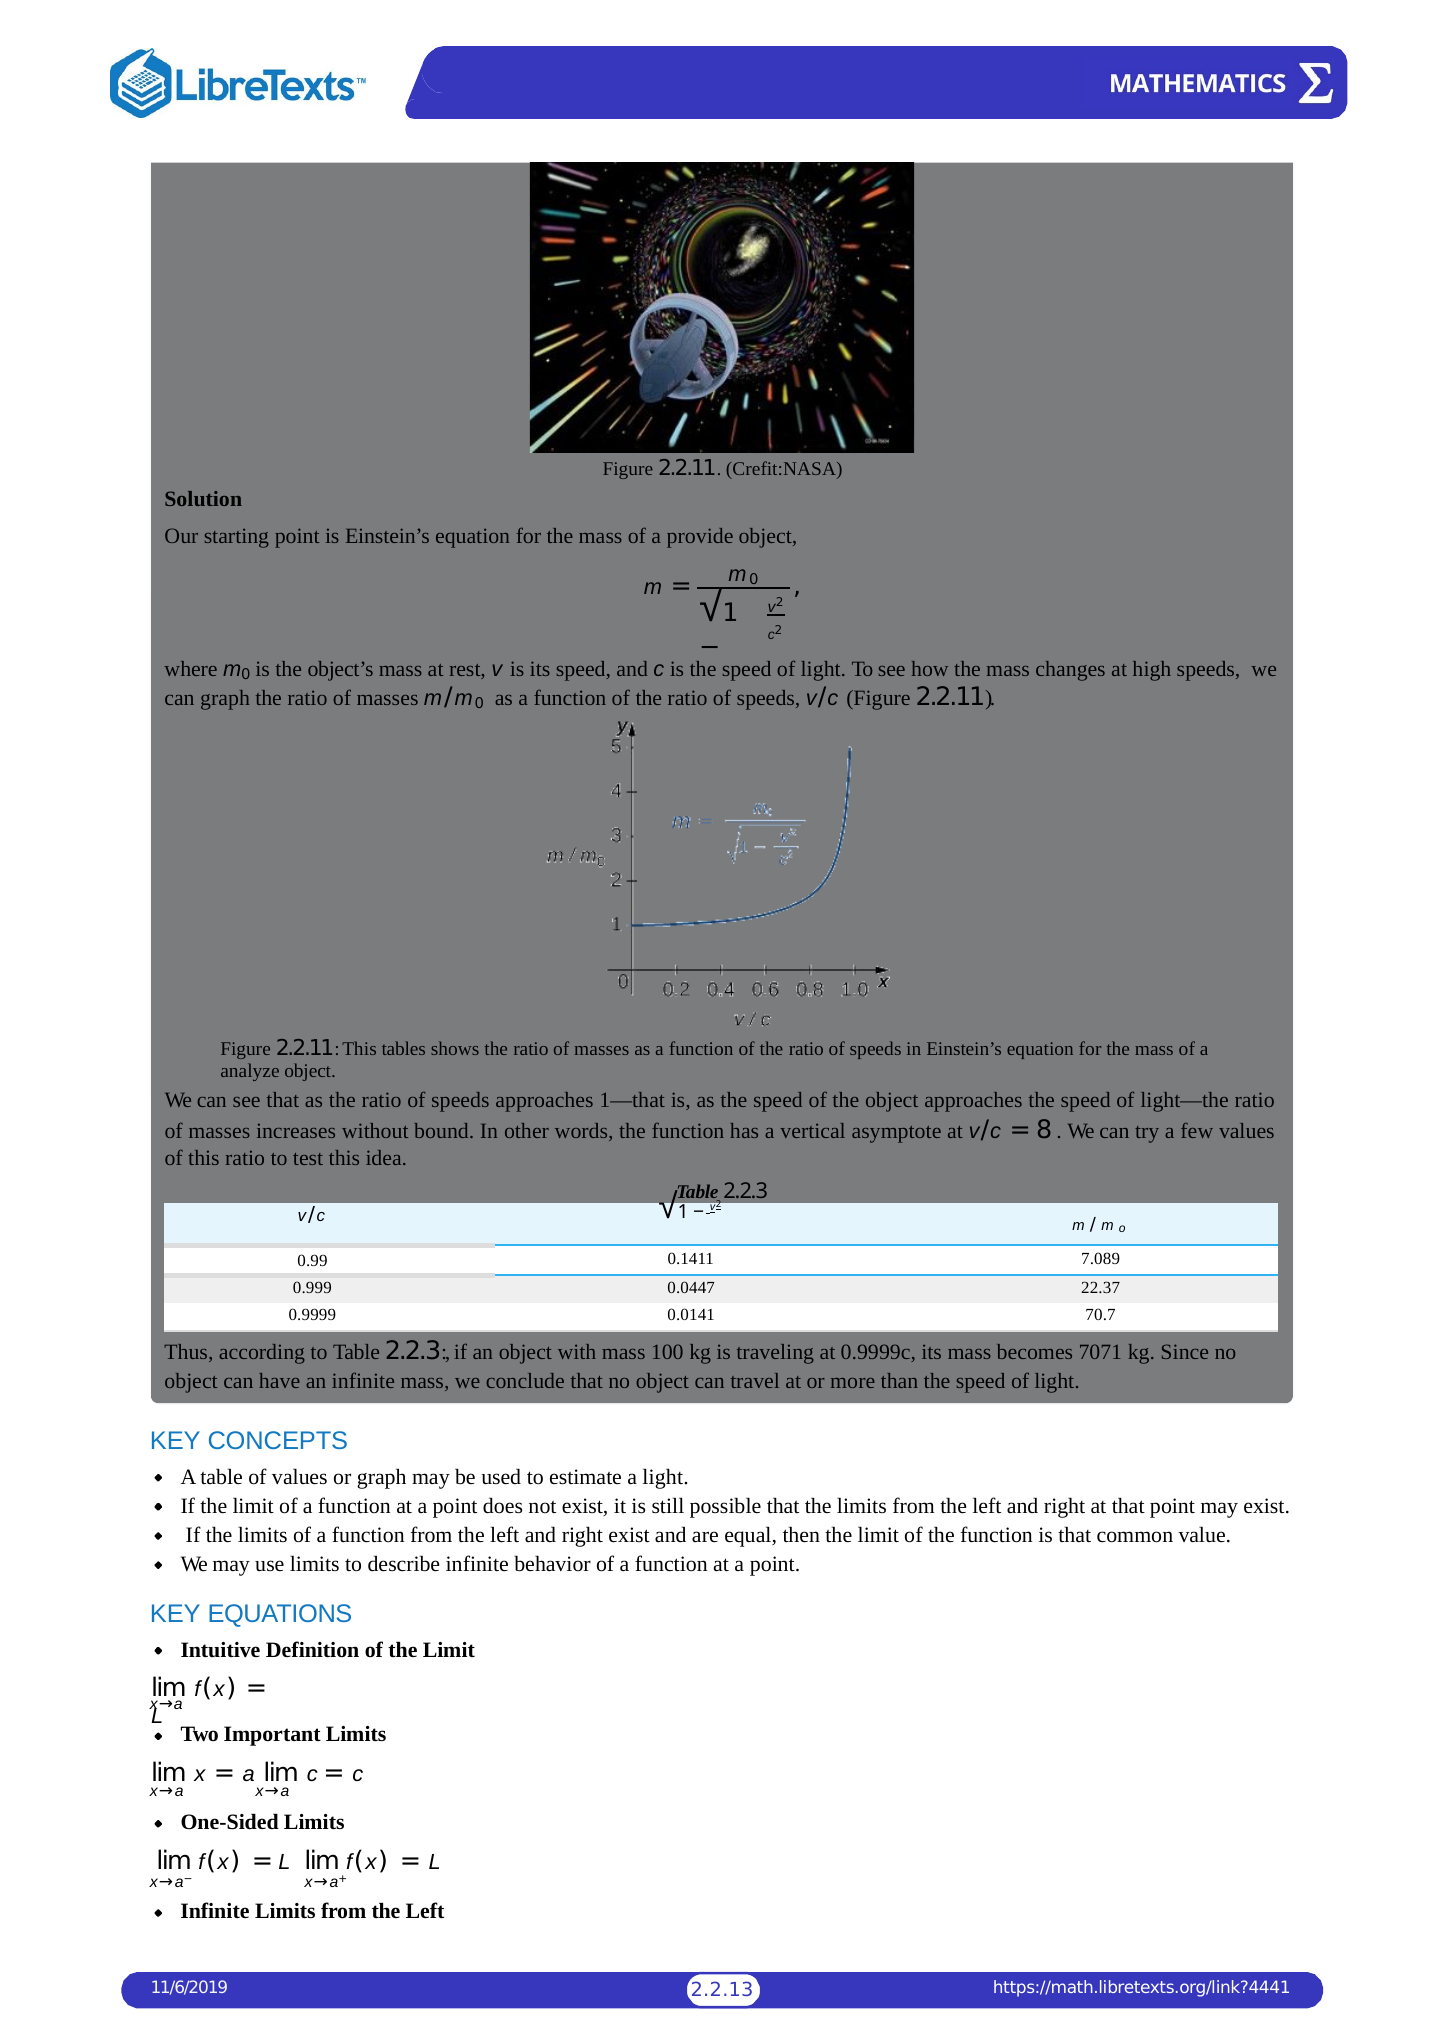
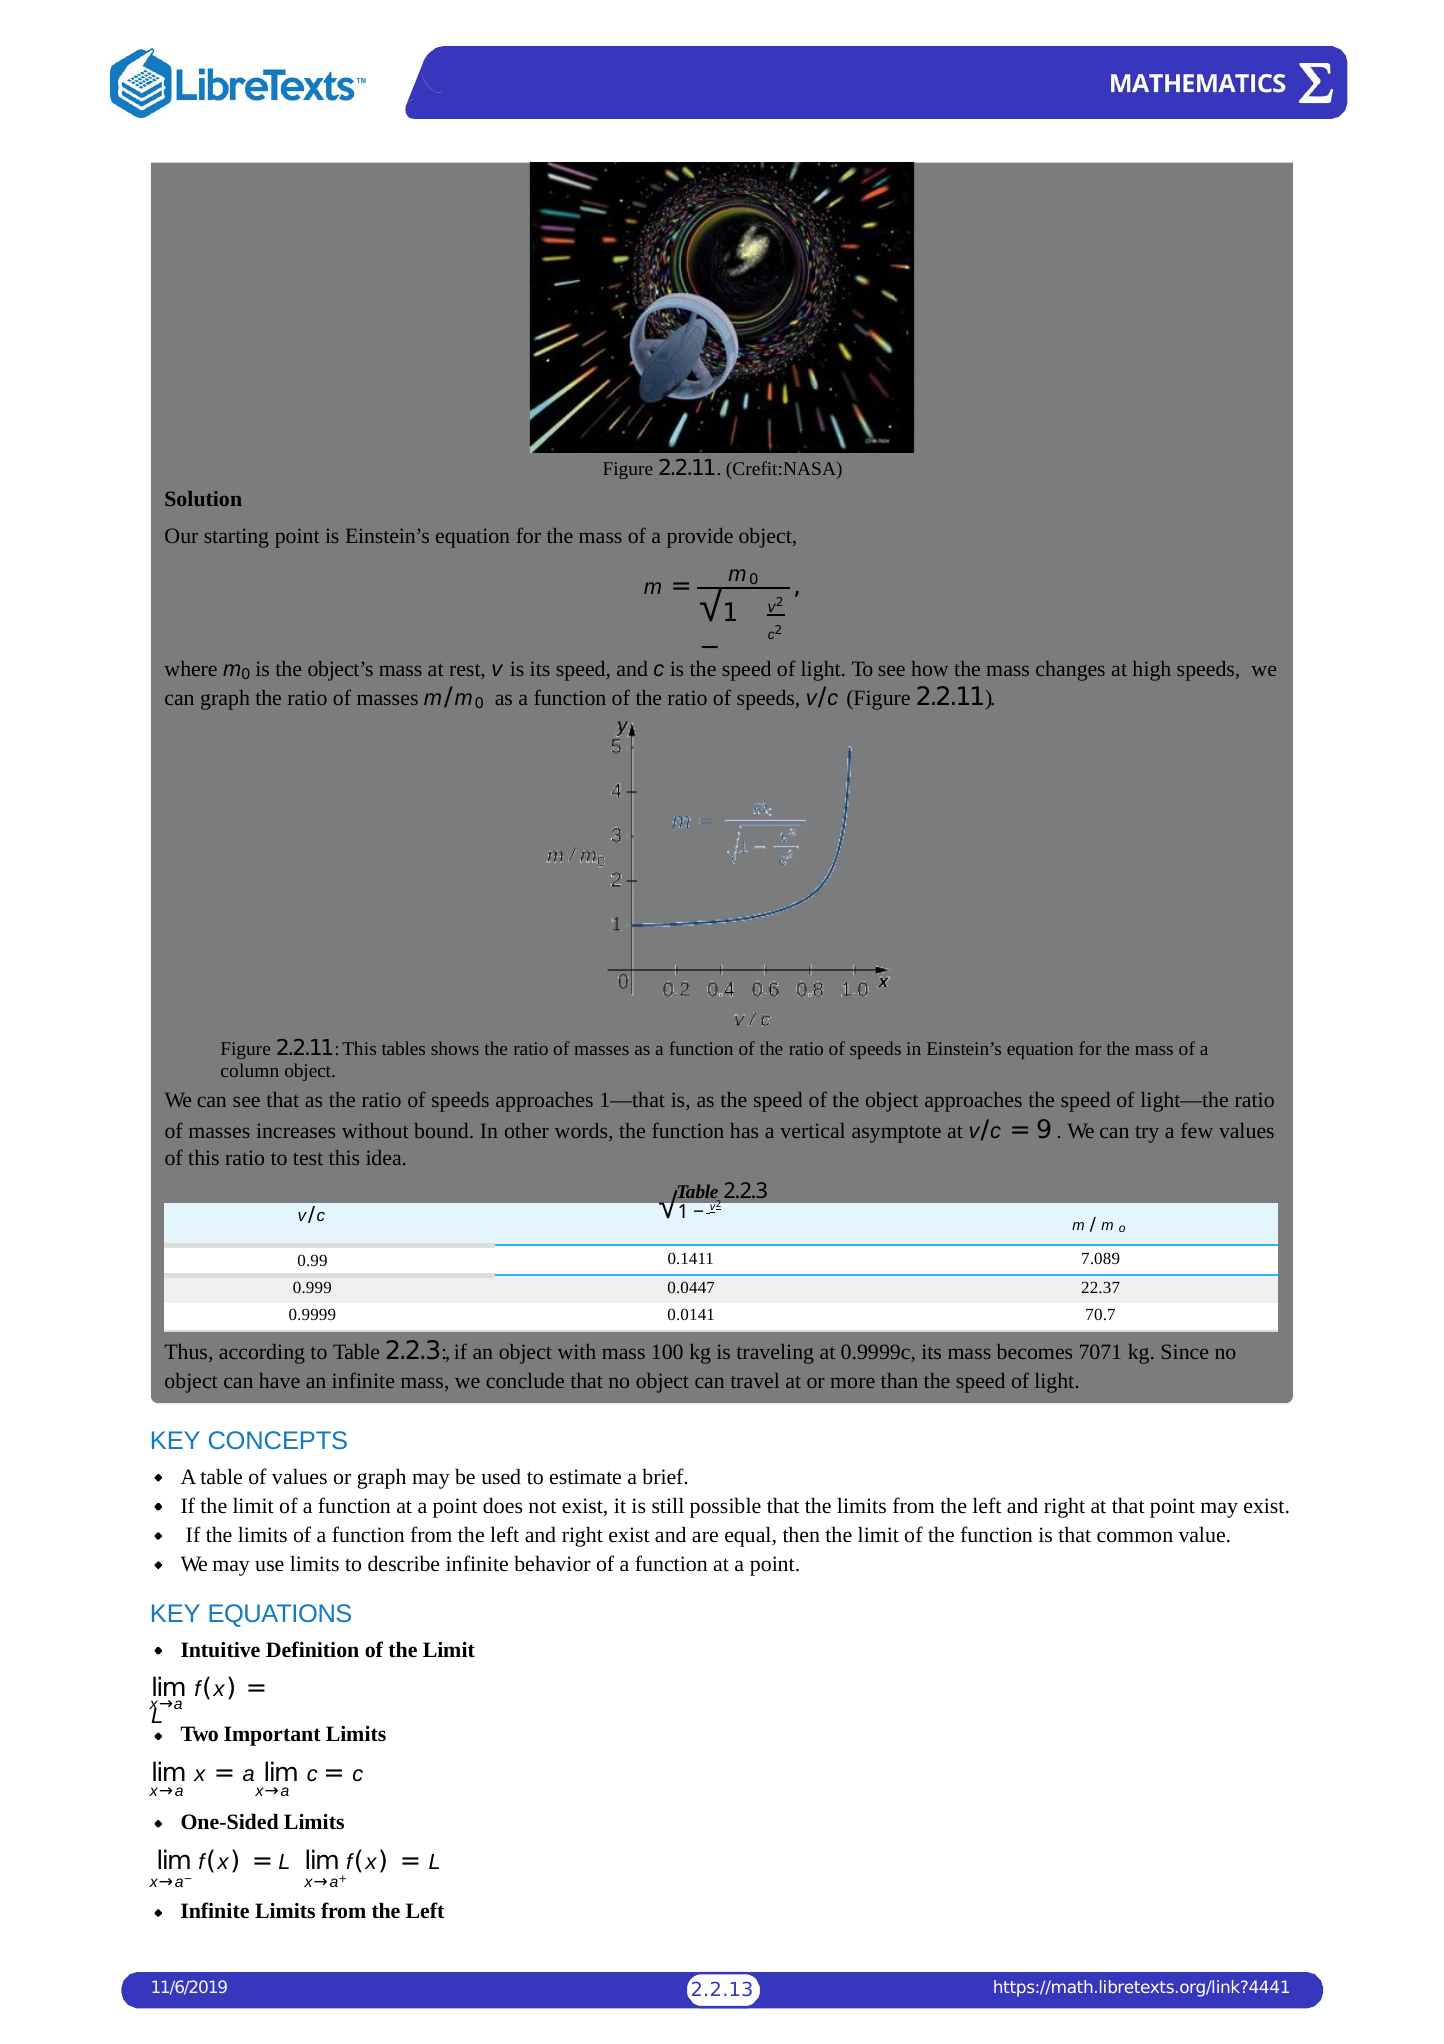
analyze: analyze -> column
8: 8 -> 9
a light: light -> brief
